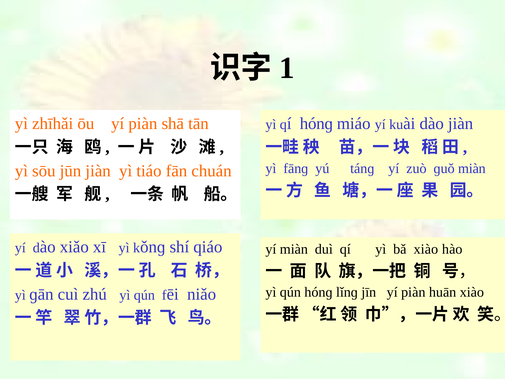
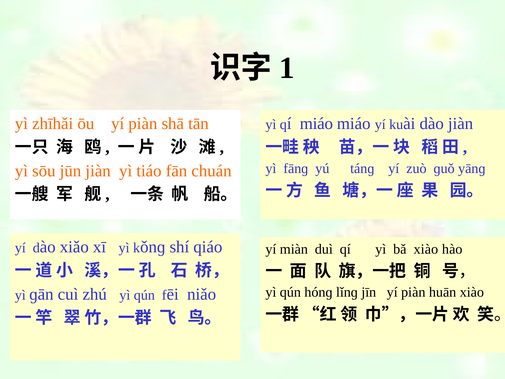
hónɡ at (316, 124): hónɡ -> miáo
ɡuǒ miàn: miàn -> yānɡ
